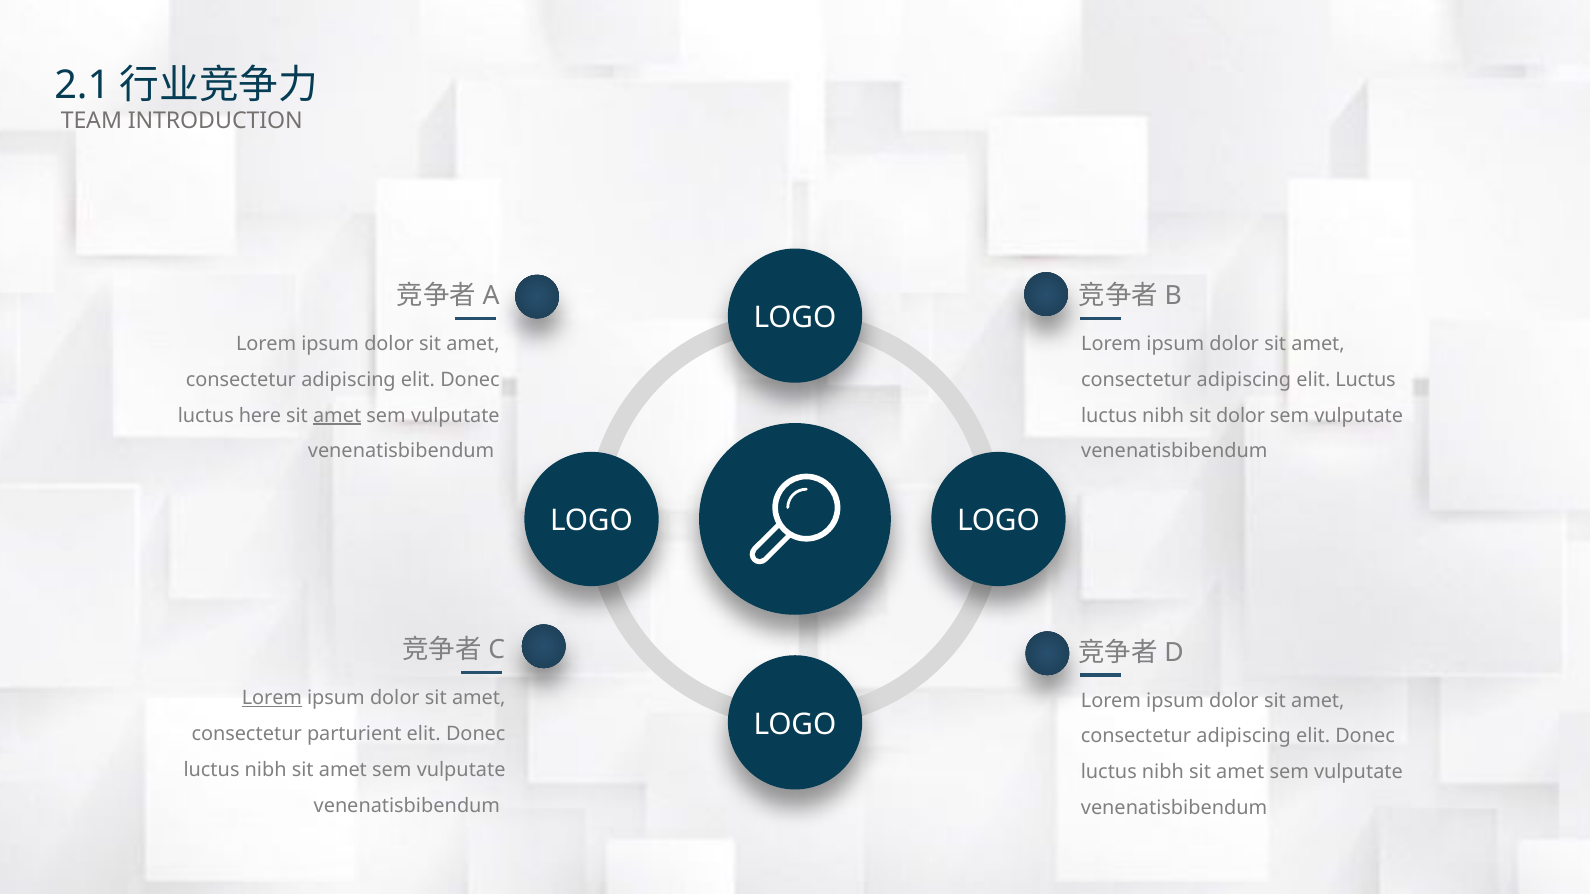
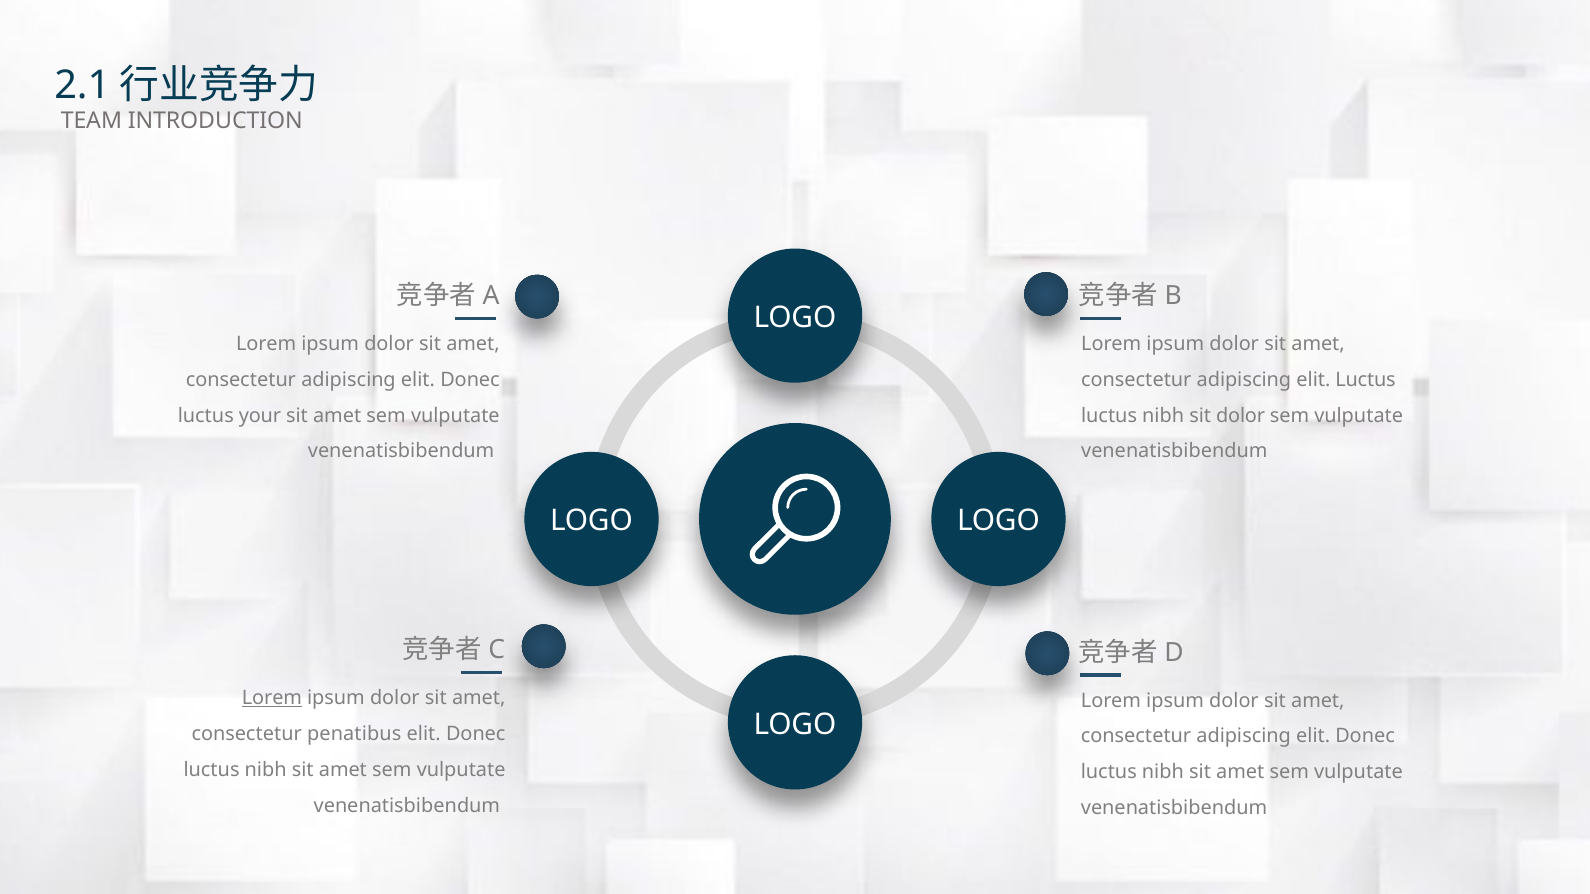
here: here -> your
amet at (337, 416) underline: present -> none
parturient: parturient -> penatibus
